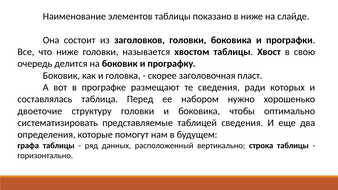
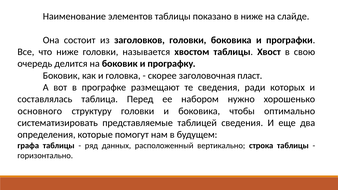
двоеточие: двоеточие -> основного
